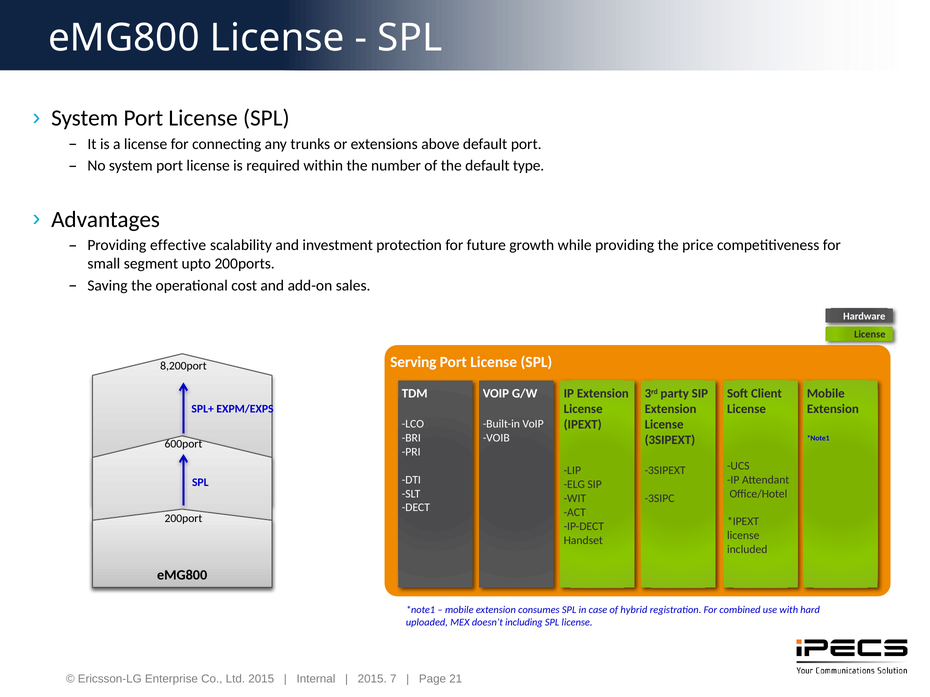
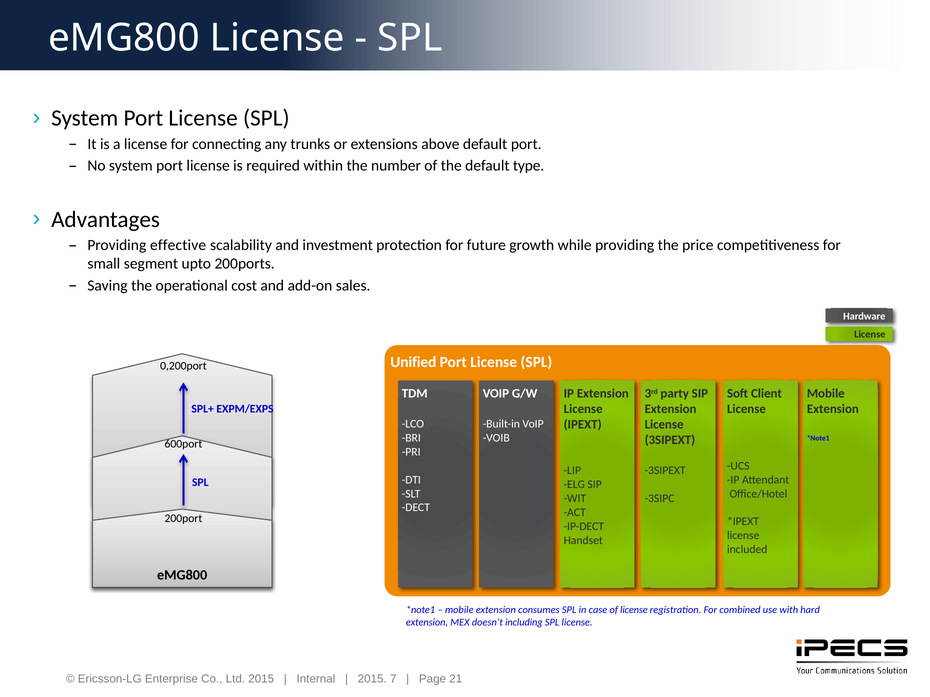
Serving: Serving -> Unified
8,200port: 8,200port -> 0,200port
of hybrid: hybrid -> license
uploaded at (427, 623): uploaded -> extension
